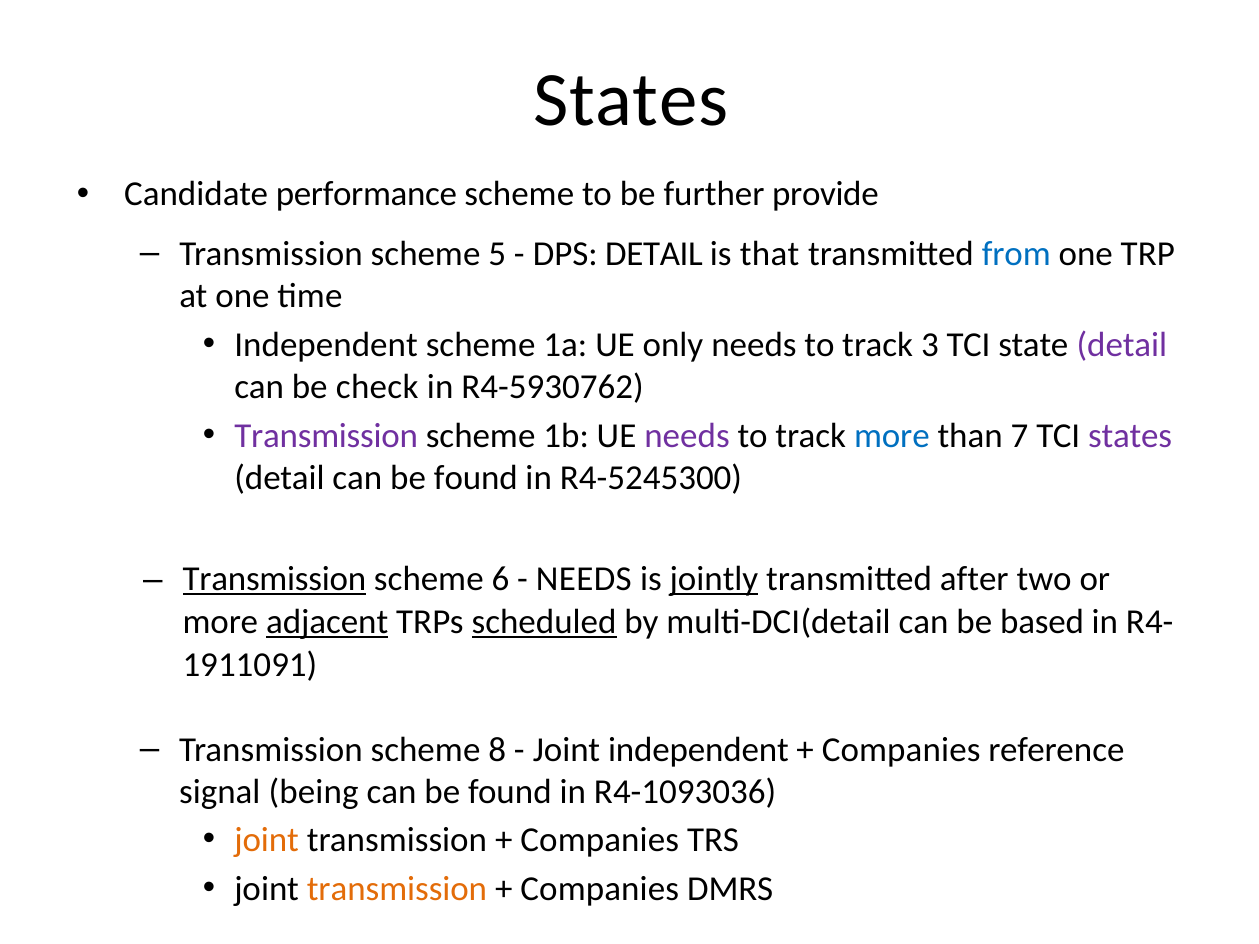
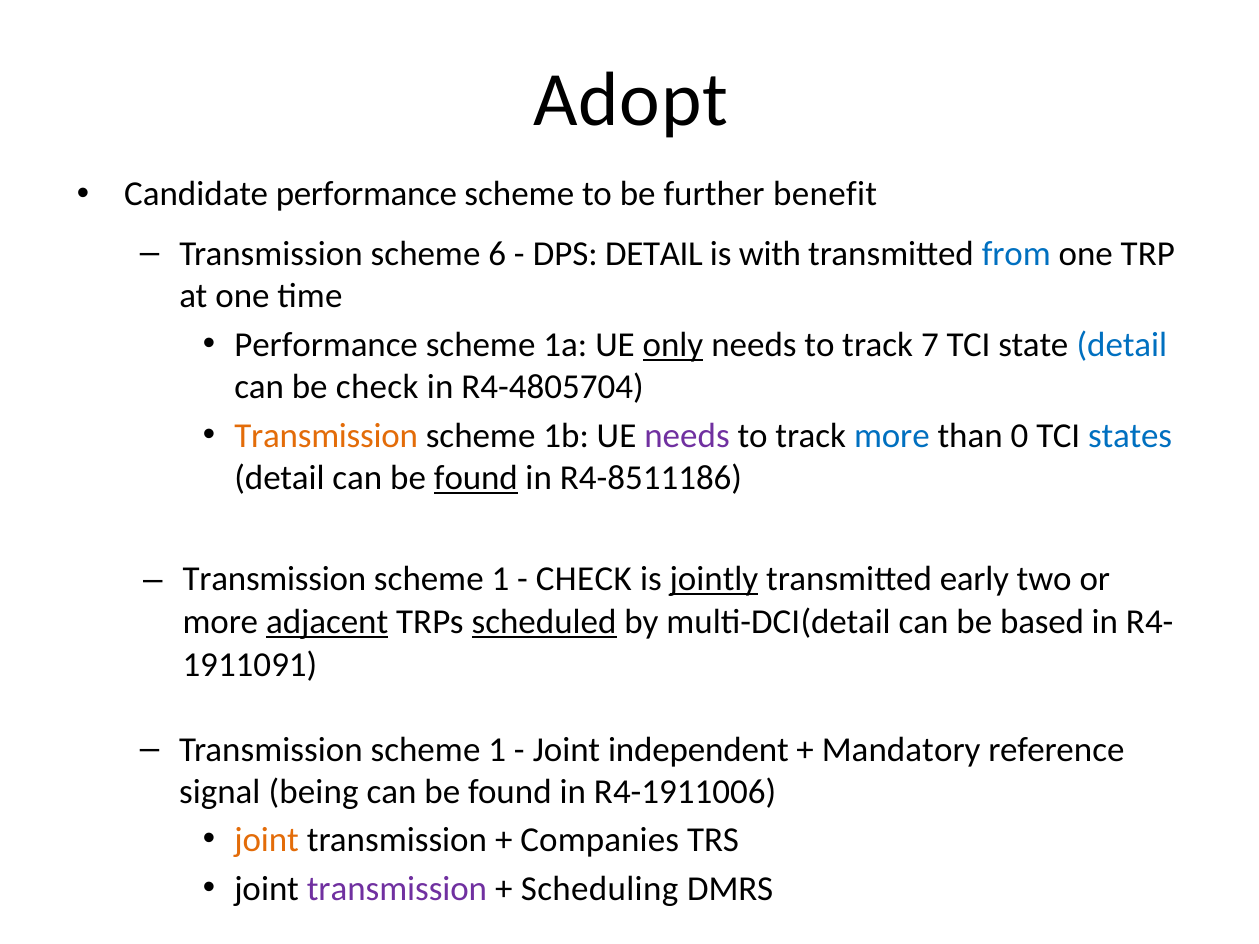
States at (631, 100): States -> Adopt
provide: provide -> benefit
5: 5 -> 6
that: that -> with
Independent at (326, 345): Independent -> Performance
only underline: none -> present
3: 3 -> 7
detail at (1122, 345) colour: purple -> blue
R4-5930762: R4-5930762 -> R4-4805704
Transmission at (326, 436) colour: purple -> orange
7: 7 -> 0
states at (1130, 436) colour: purple -> blue
found at (476, 478) underline: none -> present
R4-5245300: R4-5245300 -> R4-8511186
Transmission at (274, 579) underline: present -> none
6 at (501, 579): 6 -> 1
NEEDS at (584, 579): NEEDS -> CHECK
after: after -> early
8 at (497, 750): 8 -> 1
Companies at (901, 750): Companies -> Mandatory
R4-1093036: R4-1093036 -> R4-1911006
transmission at (397, 890) colour: orange -> purple
Companies at (600, 890): Companies -> Scheduling
